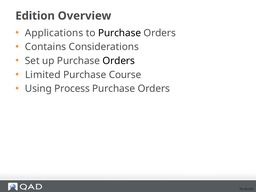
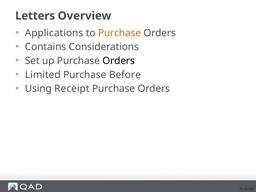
Edition: Edition -> Letters
Purchase at (120, 33) colour: black -> orange
Course: Course -> Before
Process: Process -> Receipt
